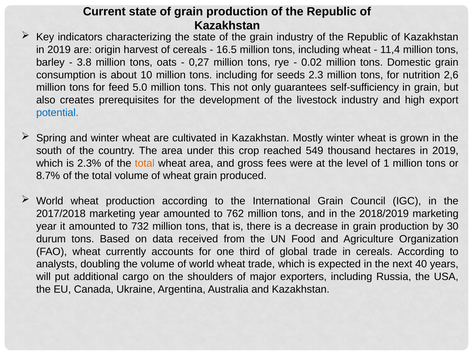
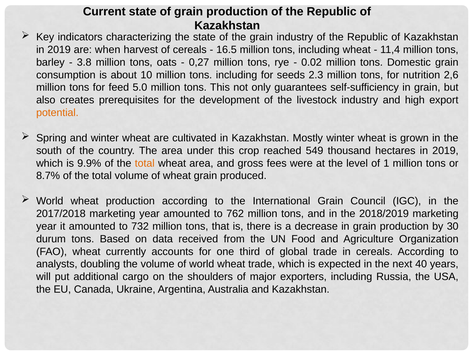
origin: origin -> when
potential colour: blue -> orange
2.3%: 2.3% -> 9.9%
